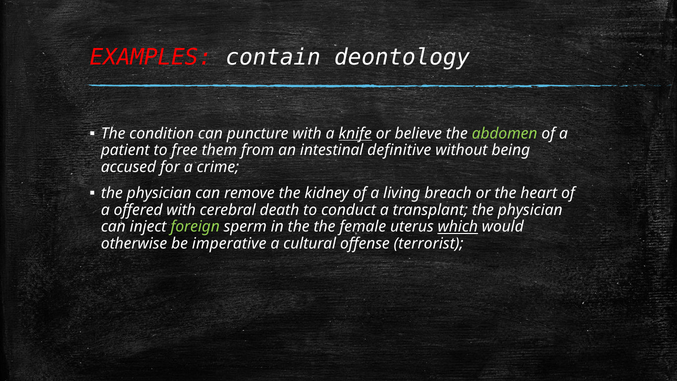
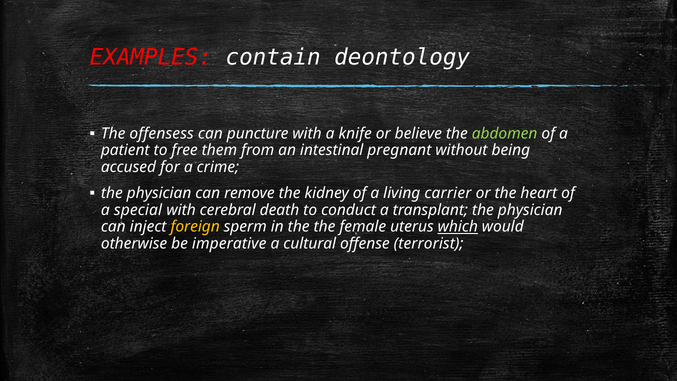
condition: condition -> offensess
knife underline: present -> none
definitive: definitive -> pregnant
breach: breach -> carrier
offered: offered -> special
foreign colour: light green -> yellow
